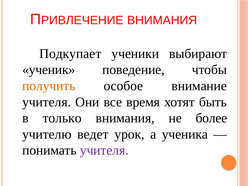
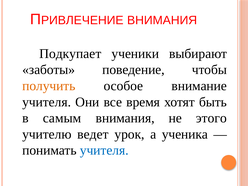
ученик: ученик -> заботы
только: только -> самым
более: более -> этого
учителя at (104, 150) colour: purple -> blue
